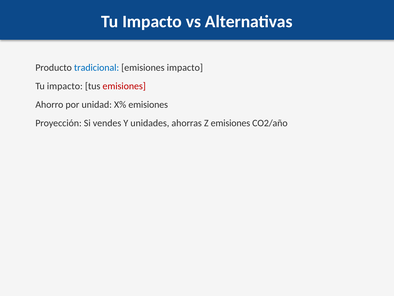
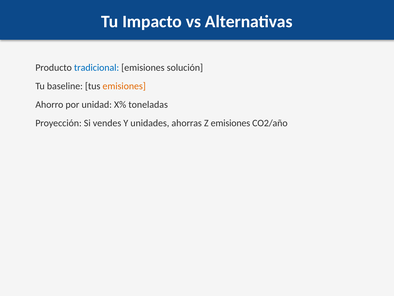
emisiones impacto: impacto -> solución
impacto at (65, 86): impacto -> baseline
emisiones at (124, 86) colour: red -> orange
X% emisiones: emisiones -> toneladas
